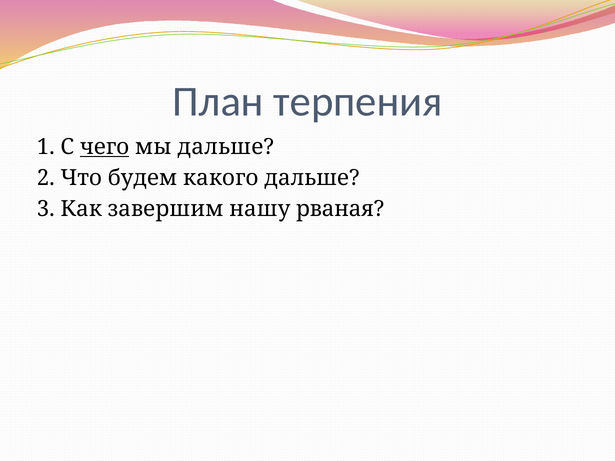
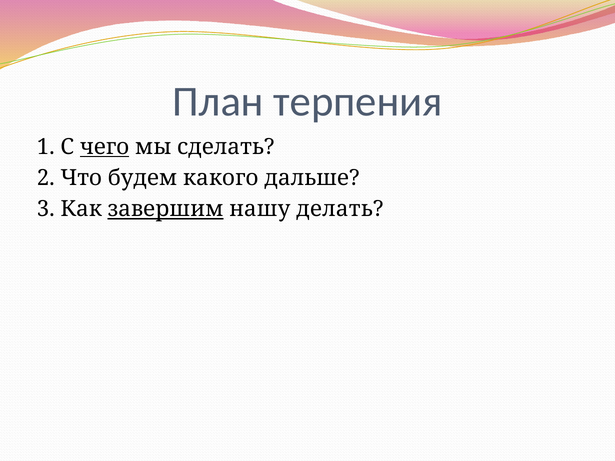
мы дальше: дальше -> сделать
завершим underline: none -> present
рваная: рваная -> делать
